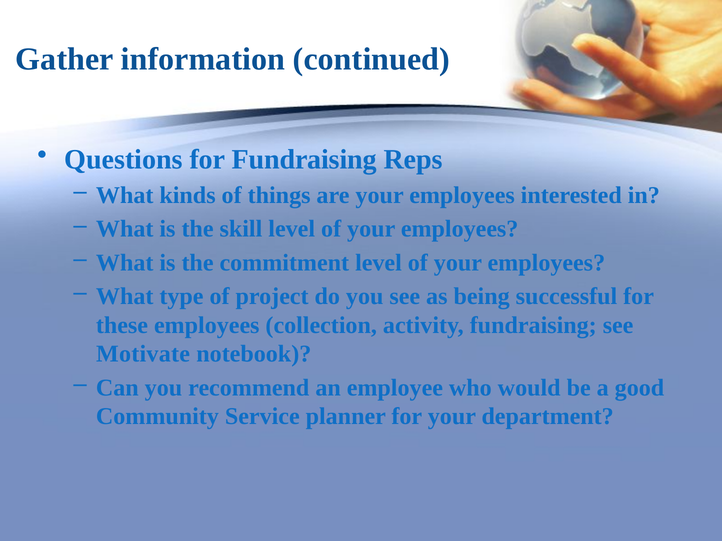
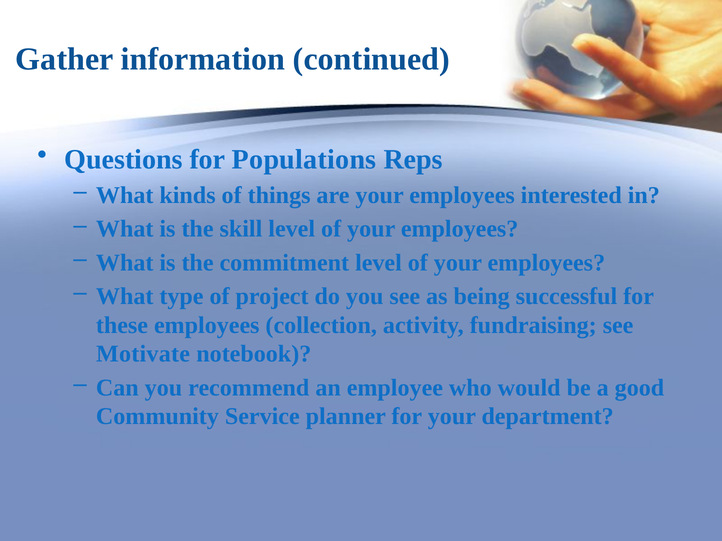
for Fundraising: Fundraising -> Populations
